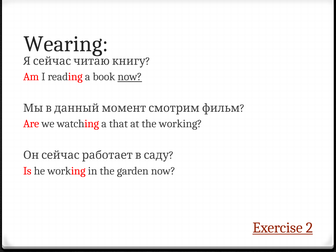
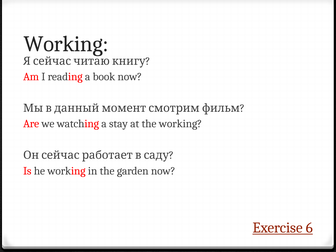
Wearing at (66, 44): Wearing -> Working
now at (130, 77) underline: present -> none
that: that -> stay
2: 2 -> 6
